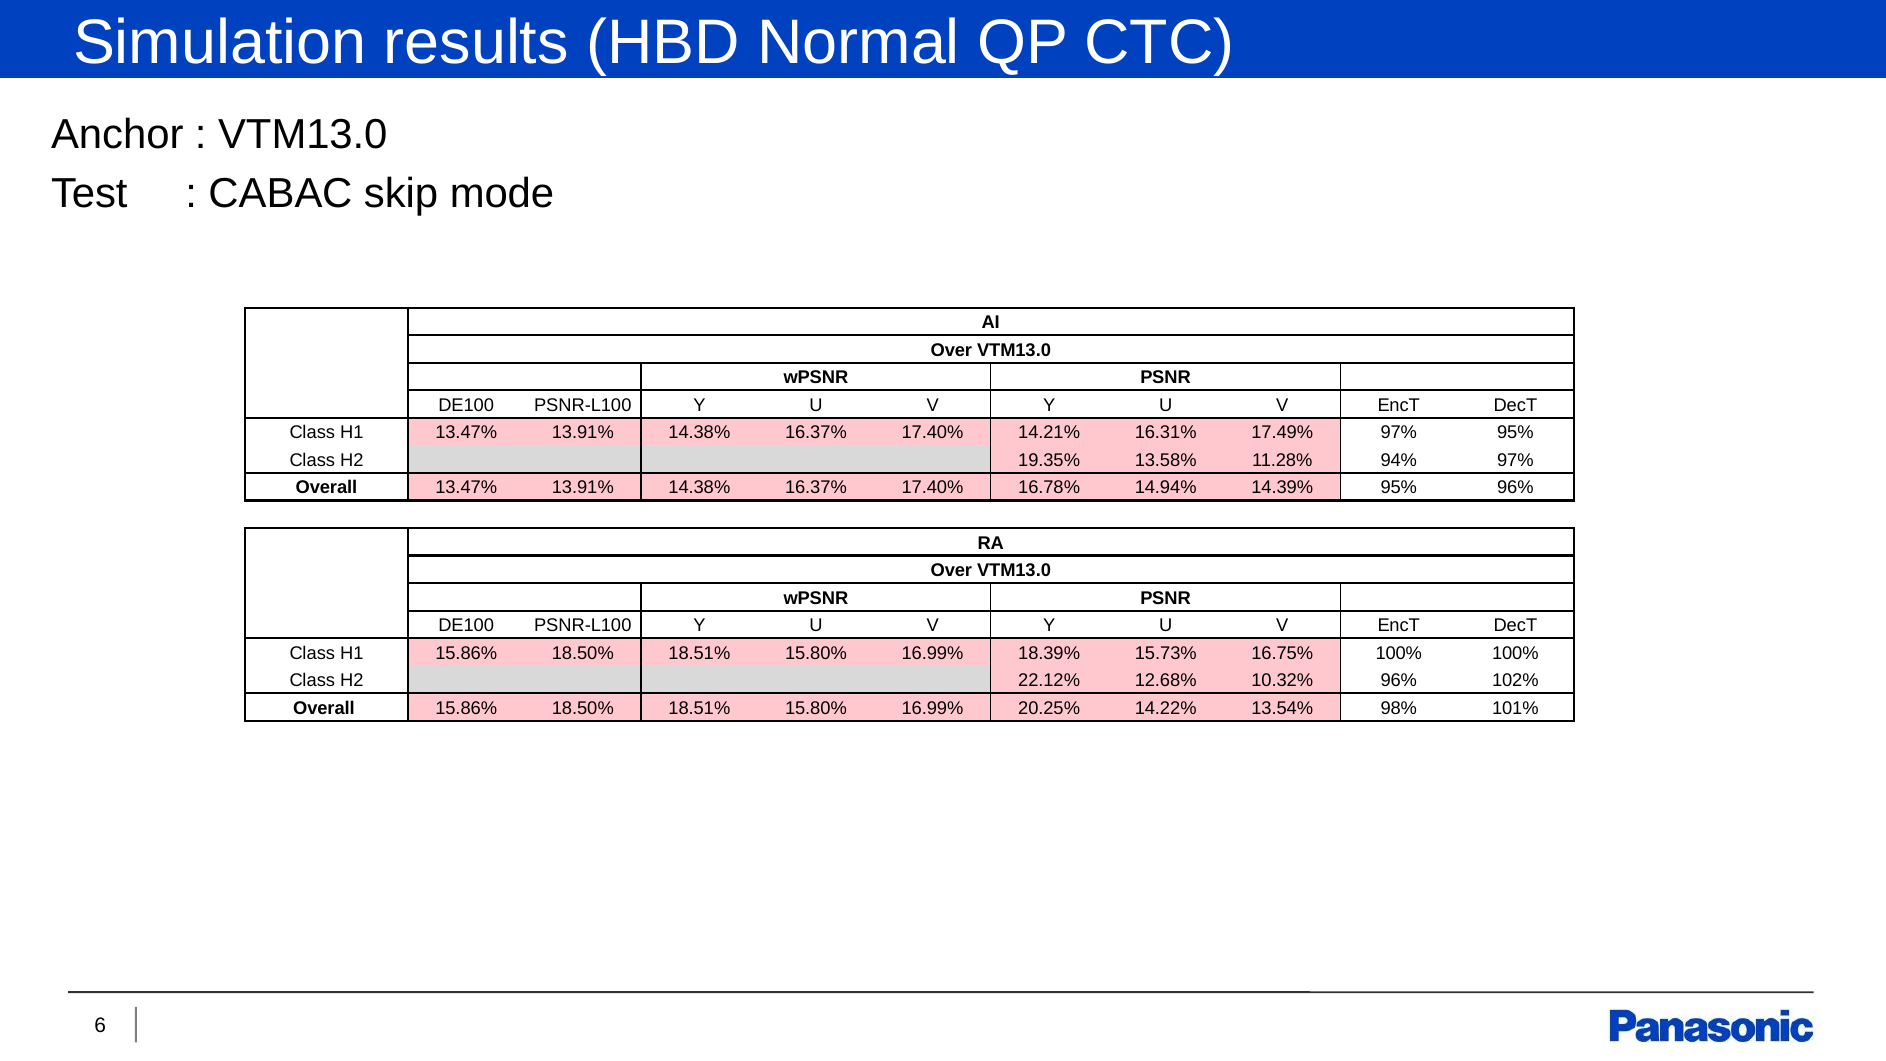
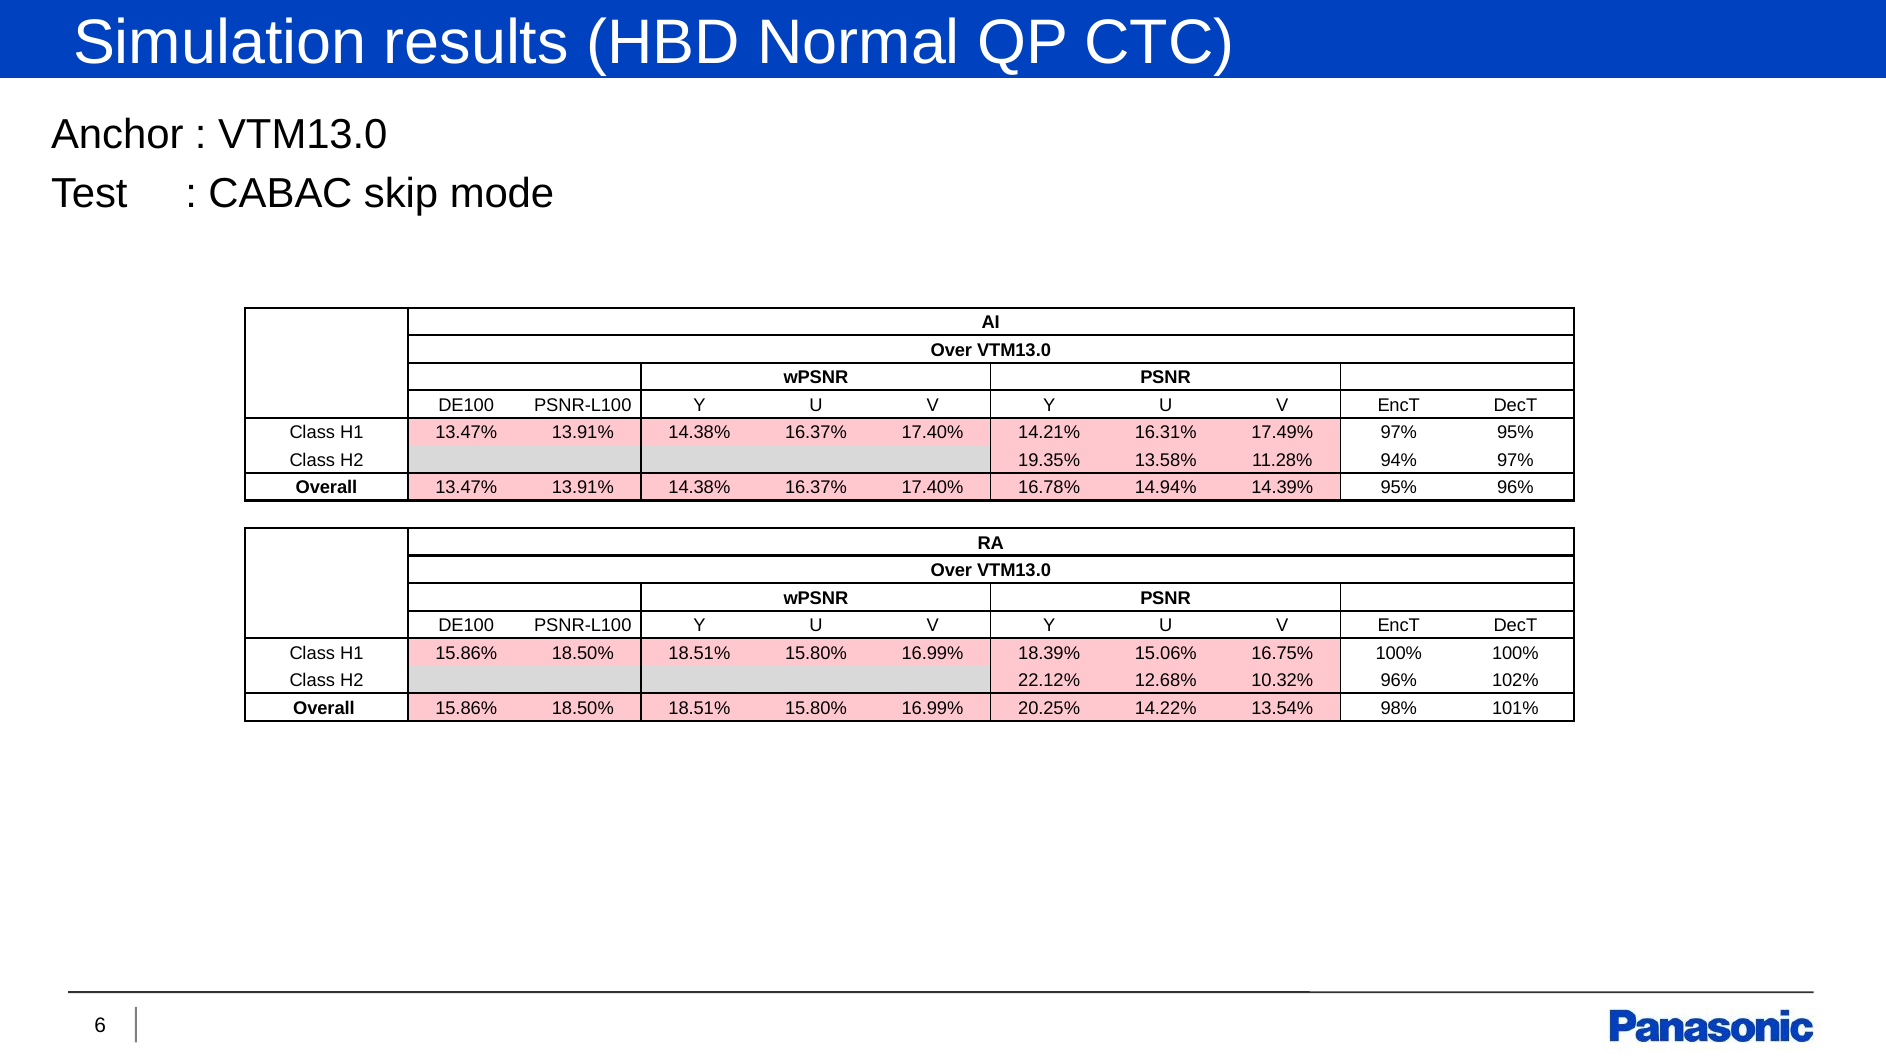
15.73%: 15.73% -> 15.06%
